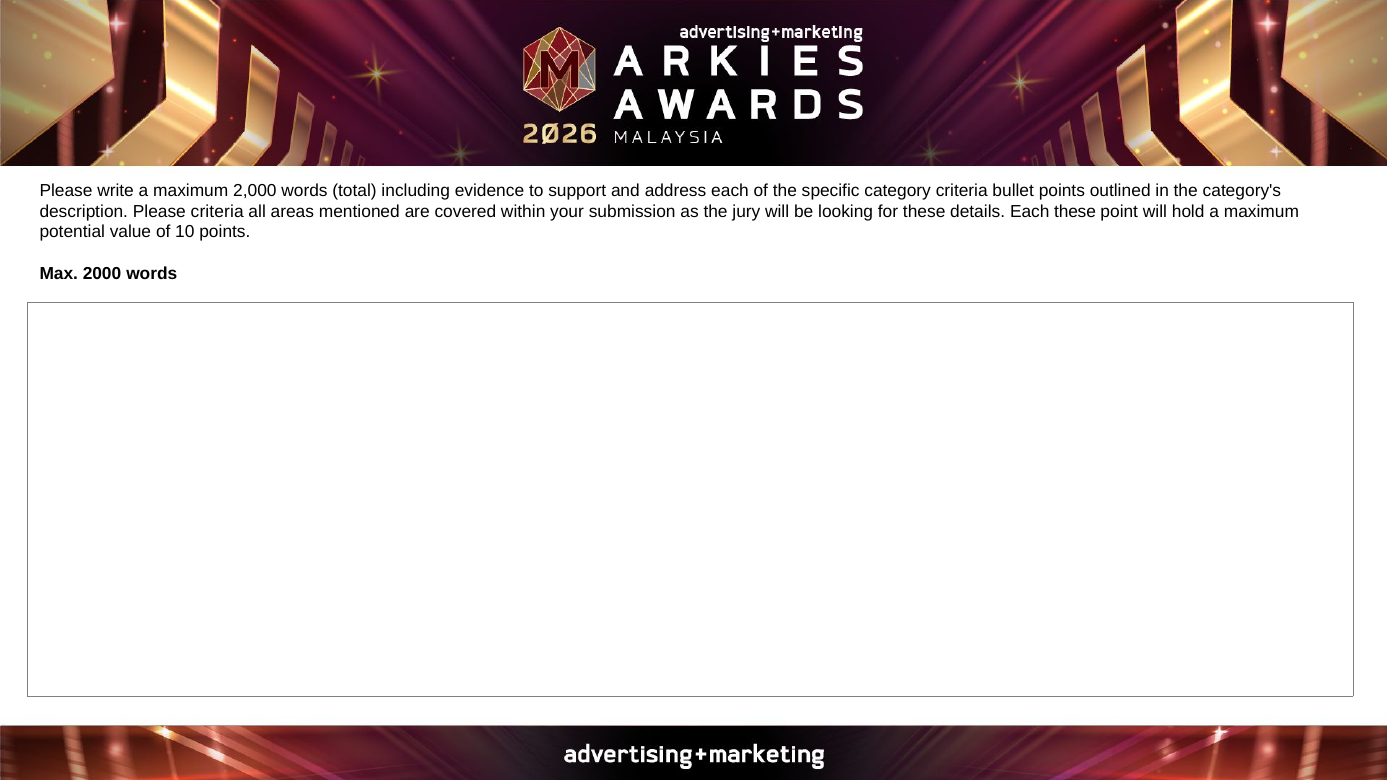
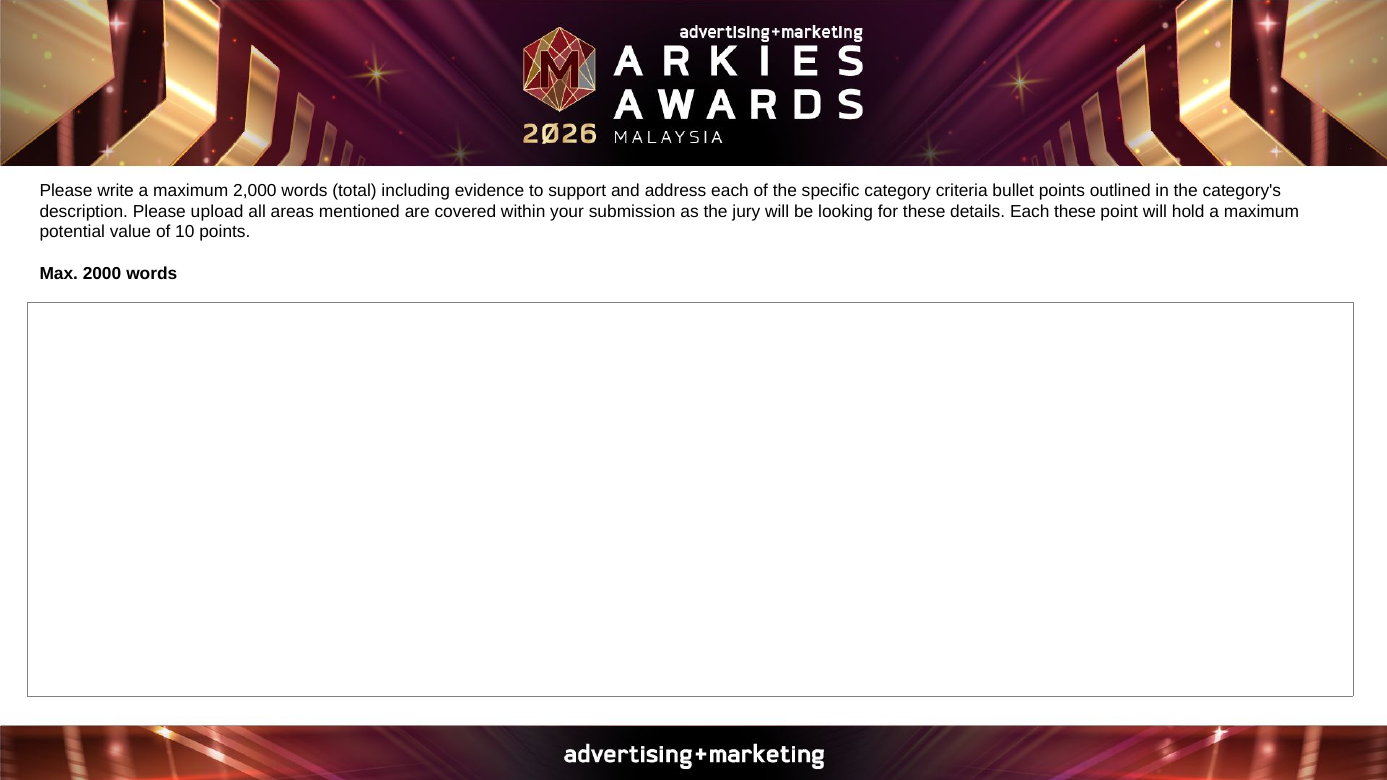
Please criteria: criteria -> upload
